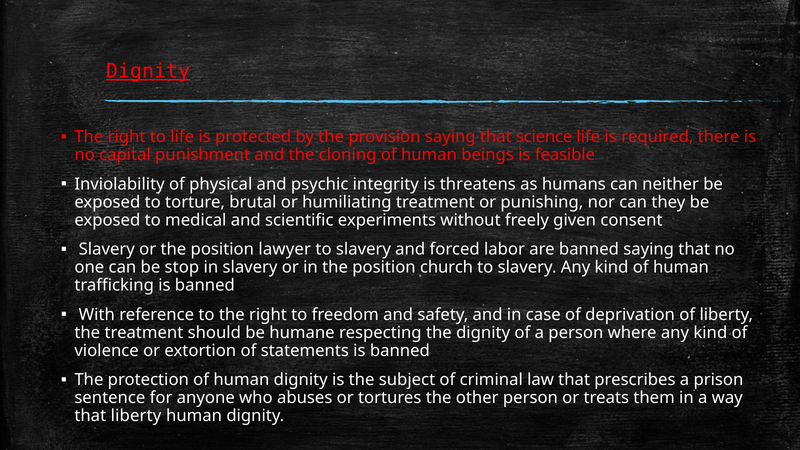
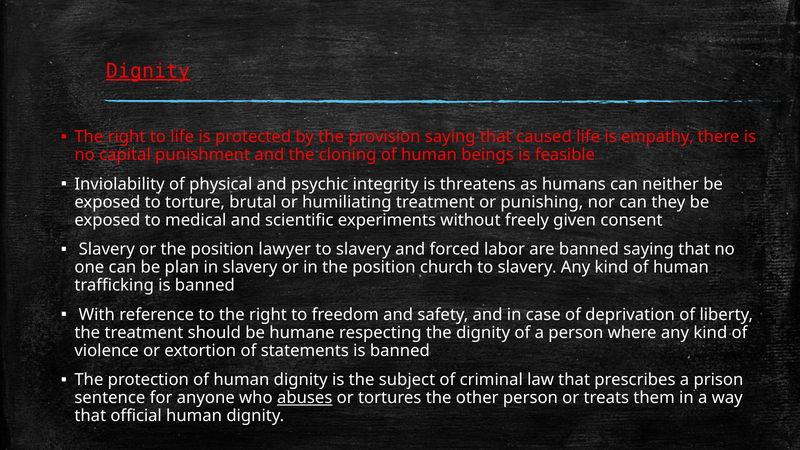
science: science -> caused
required: required -> empathy
stop: stop -> plan
abuses underline: none -> present
that liberty: liberty -> official
